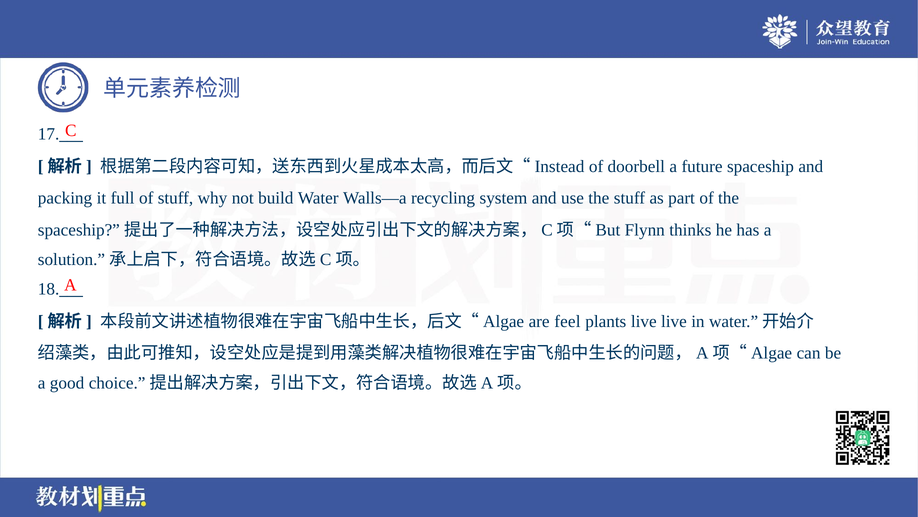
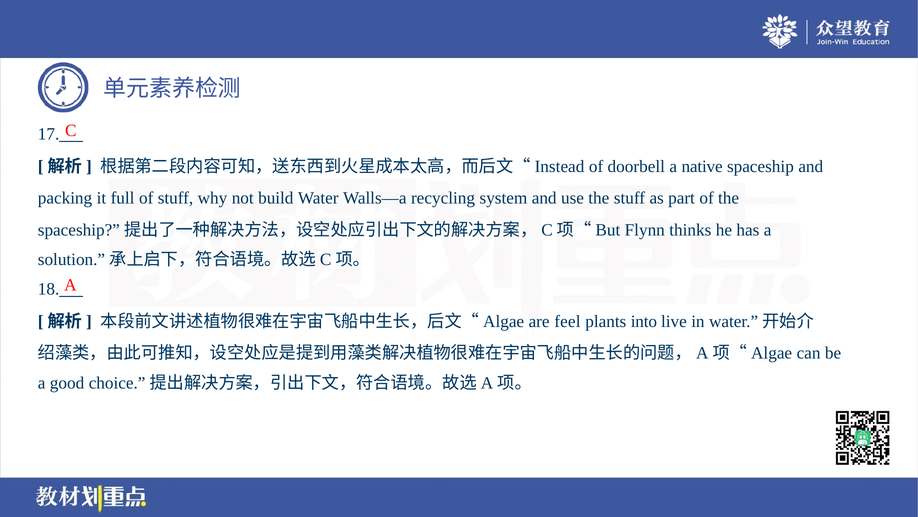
future: future -> native
plants live: live -> into
